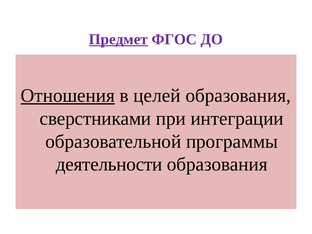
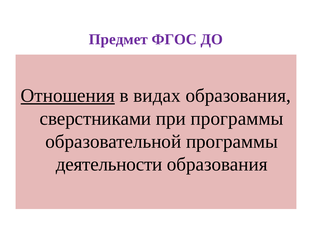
Предмет underline: present -> none
целей: целей -> видах
при интеграции: интеграции -> программы
